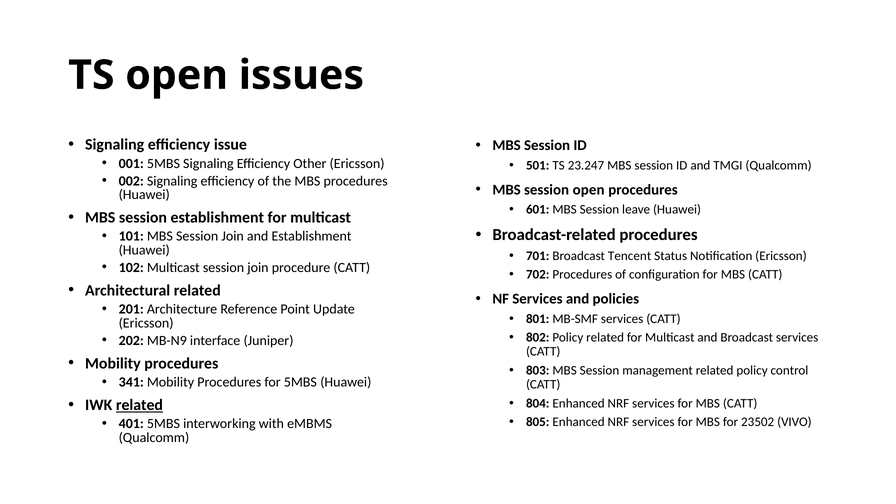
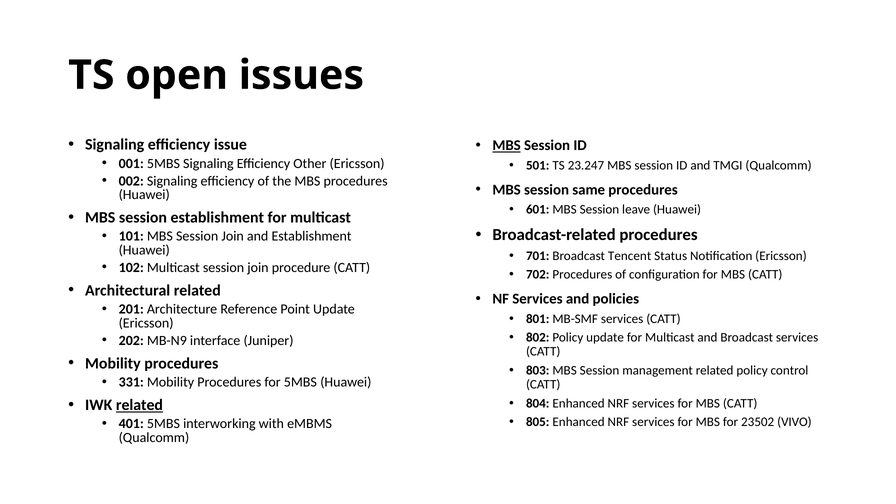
MBS at (507, 145) underline: none -> present
session open: open -> same
Policy related: related -> update
341: 341 -> 331
